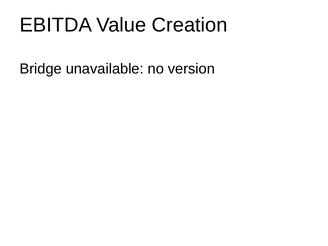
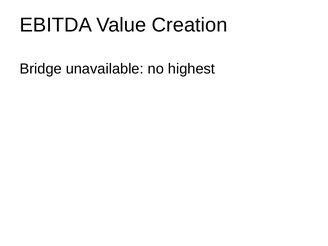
version: version -> highest
